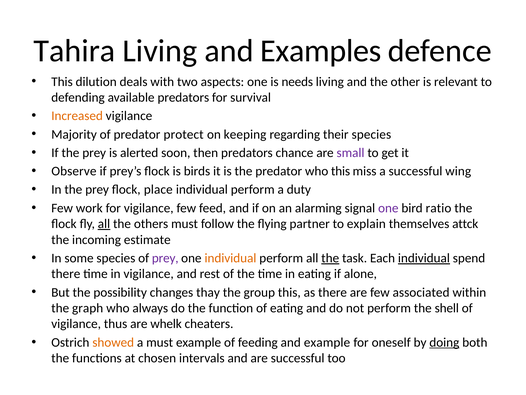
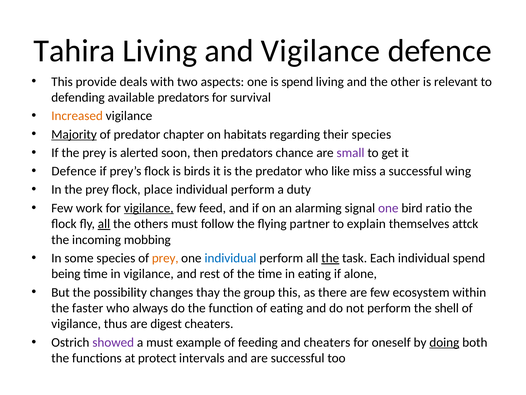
and Examples: Examples -> Vigilance
dilution: dilution -> provide
is needs: needs -> spend
Majority underline: none -> present
protect: protect -> chapter
keeping: keeping -> habitats
Observe at (74, 171): Observe -> Defence
who this: this -> like
vigilance at (149, 208) underline: none -> present
estimate: estimate -> mobbing
prey at (165, 258) colour: purple -> orange
individual at (230, 258) colour: orange -> blue
individual at (424, 258) underline: present -> none
there at (66, 274): there -> being
associated: associated -> ecosystem
graph: graph -> faster
whelk: whelk -> digest
showed colour: orange -> purple
and example: example -> cheaters
chosen: chosen -> protect
